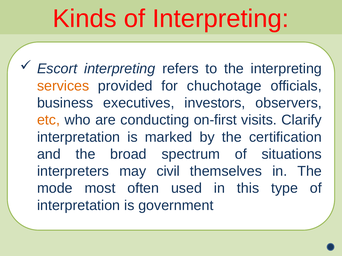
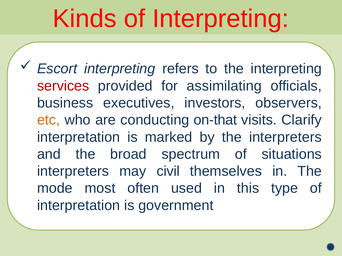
services colour: orange -> red
chuchotage: chuchotage -> assimilating
on-first: on-first -> on-that
the certification: certification -> interpreters
